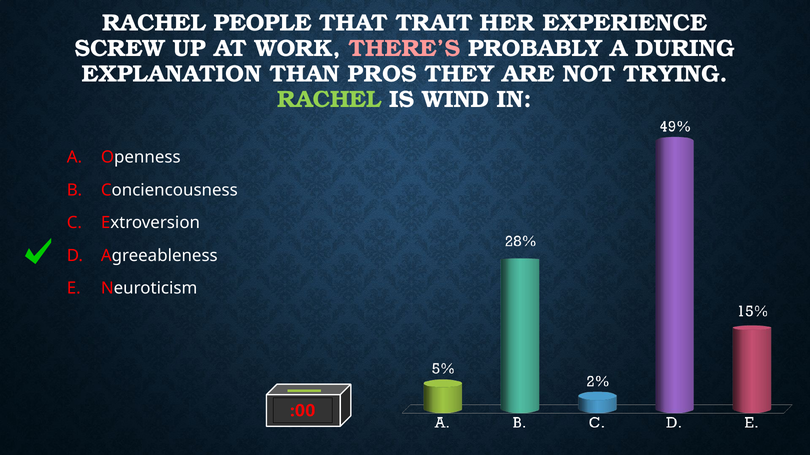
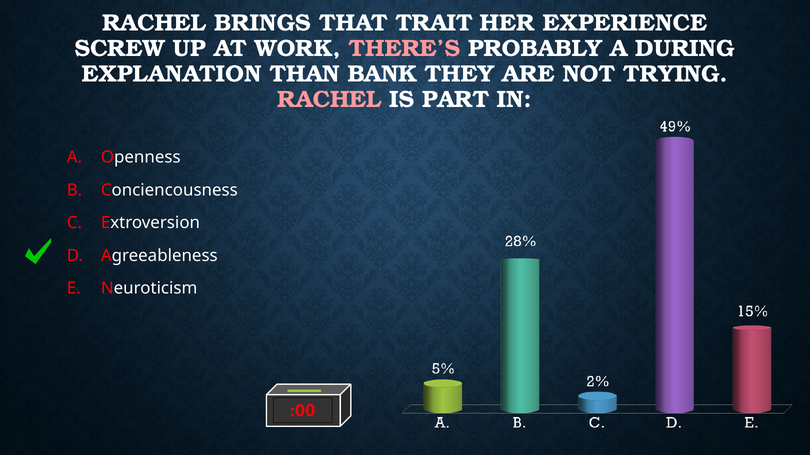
PEOPLE: PEOPLE -> BRINGS
PROS: PROS -> BANK
RACHEL at (329, 99) colour: light green -> pink
WIND: WIND -> PART
